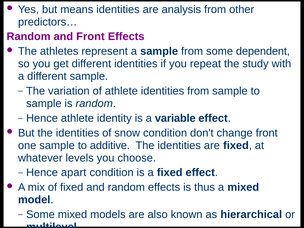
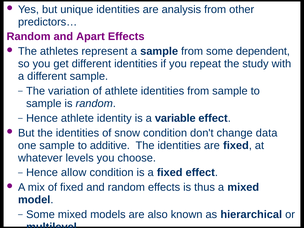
but means: means -> unique
and Front: Front -> Apart
change front: front -> data
apart: apart -> allow
